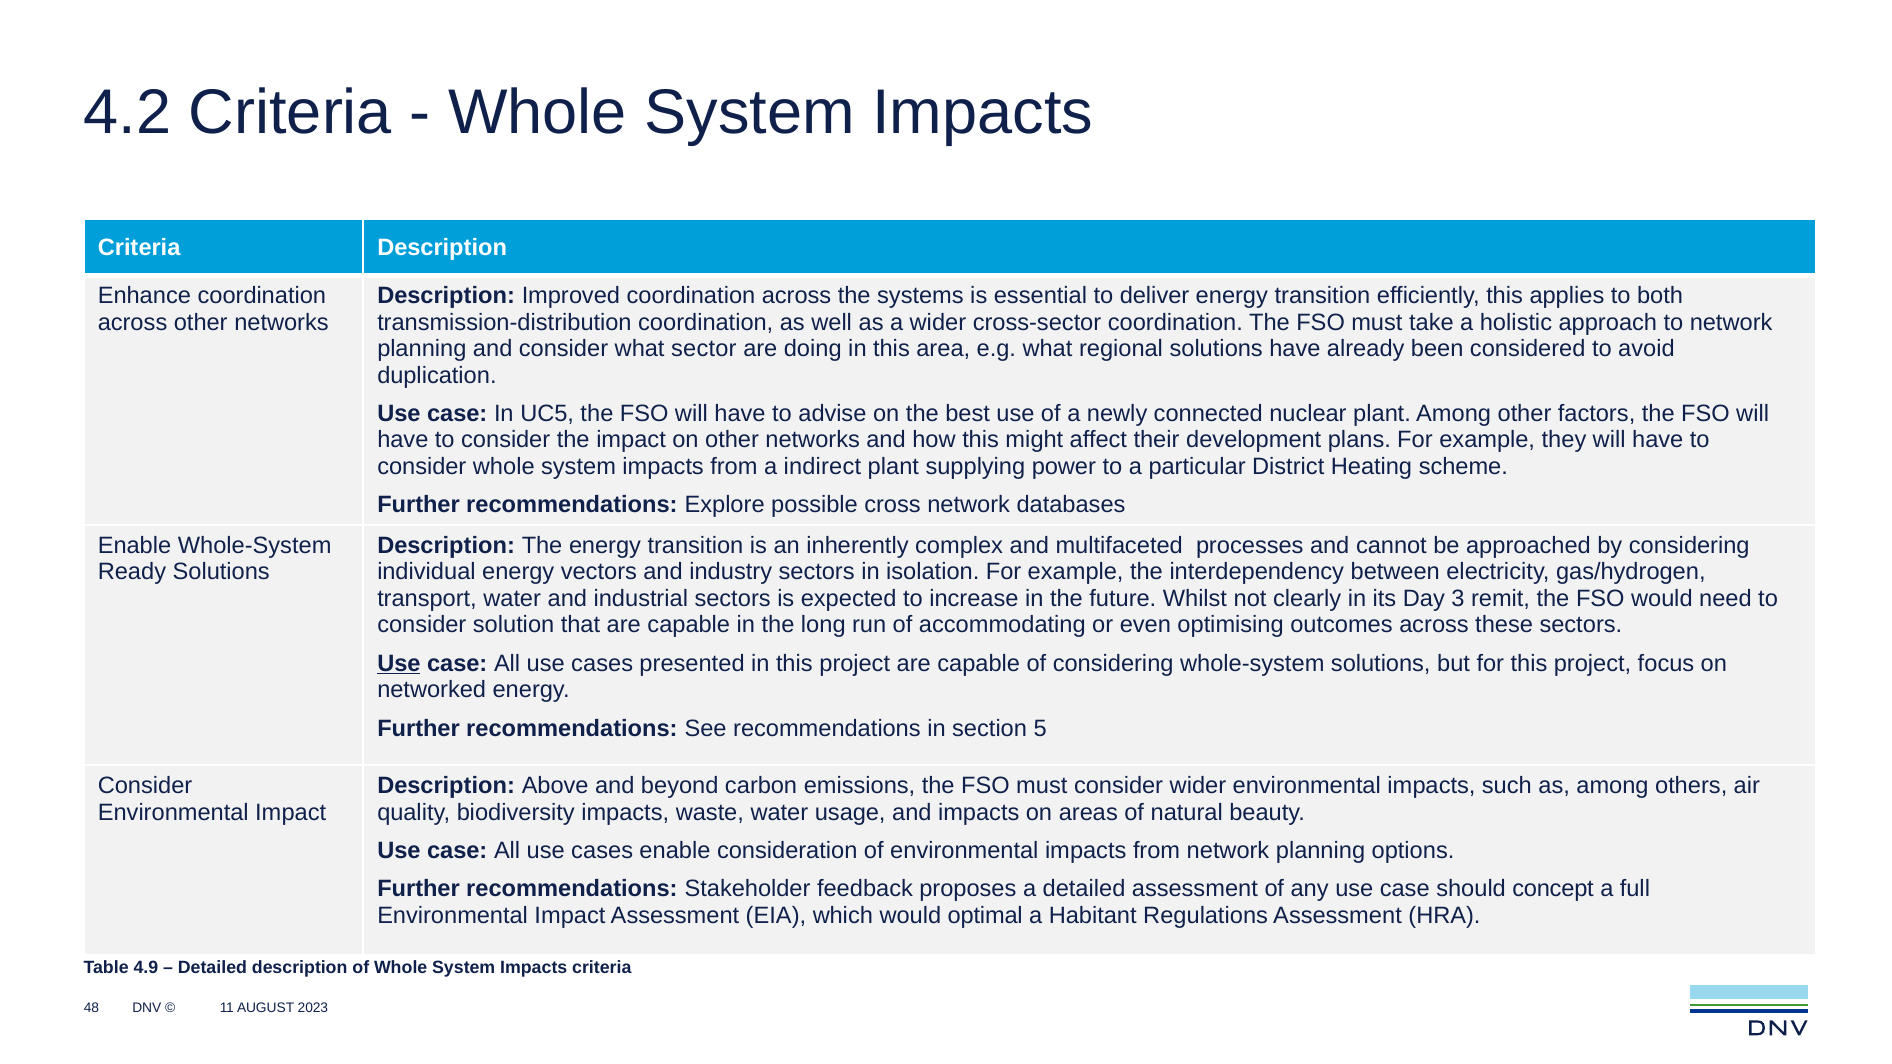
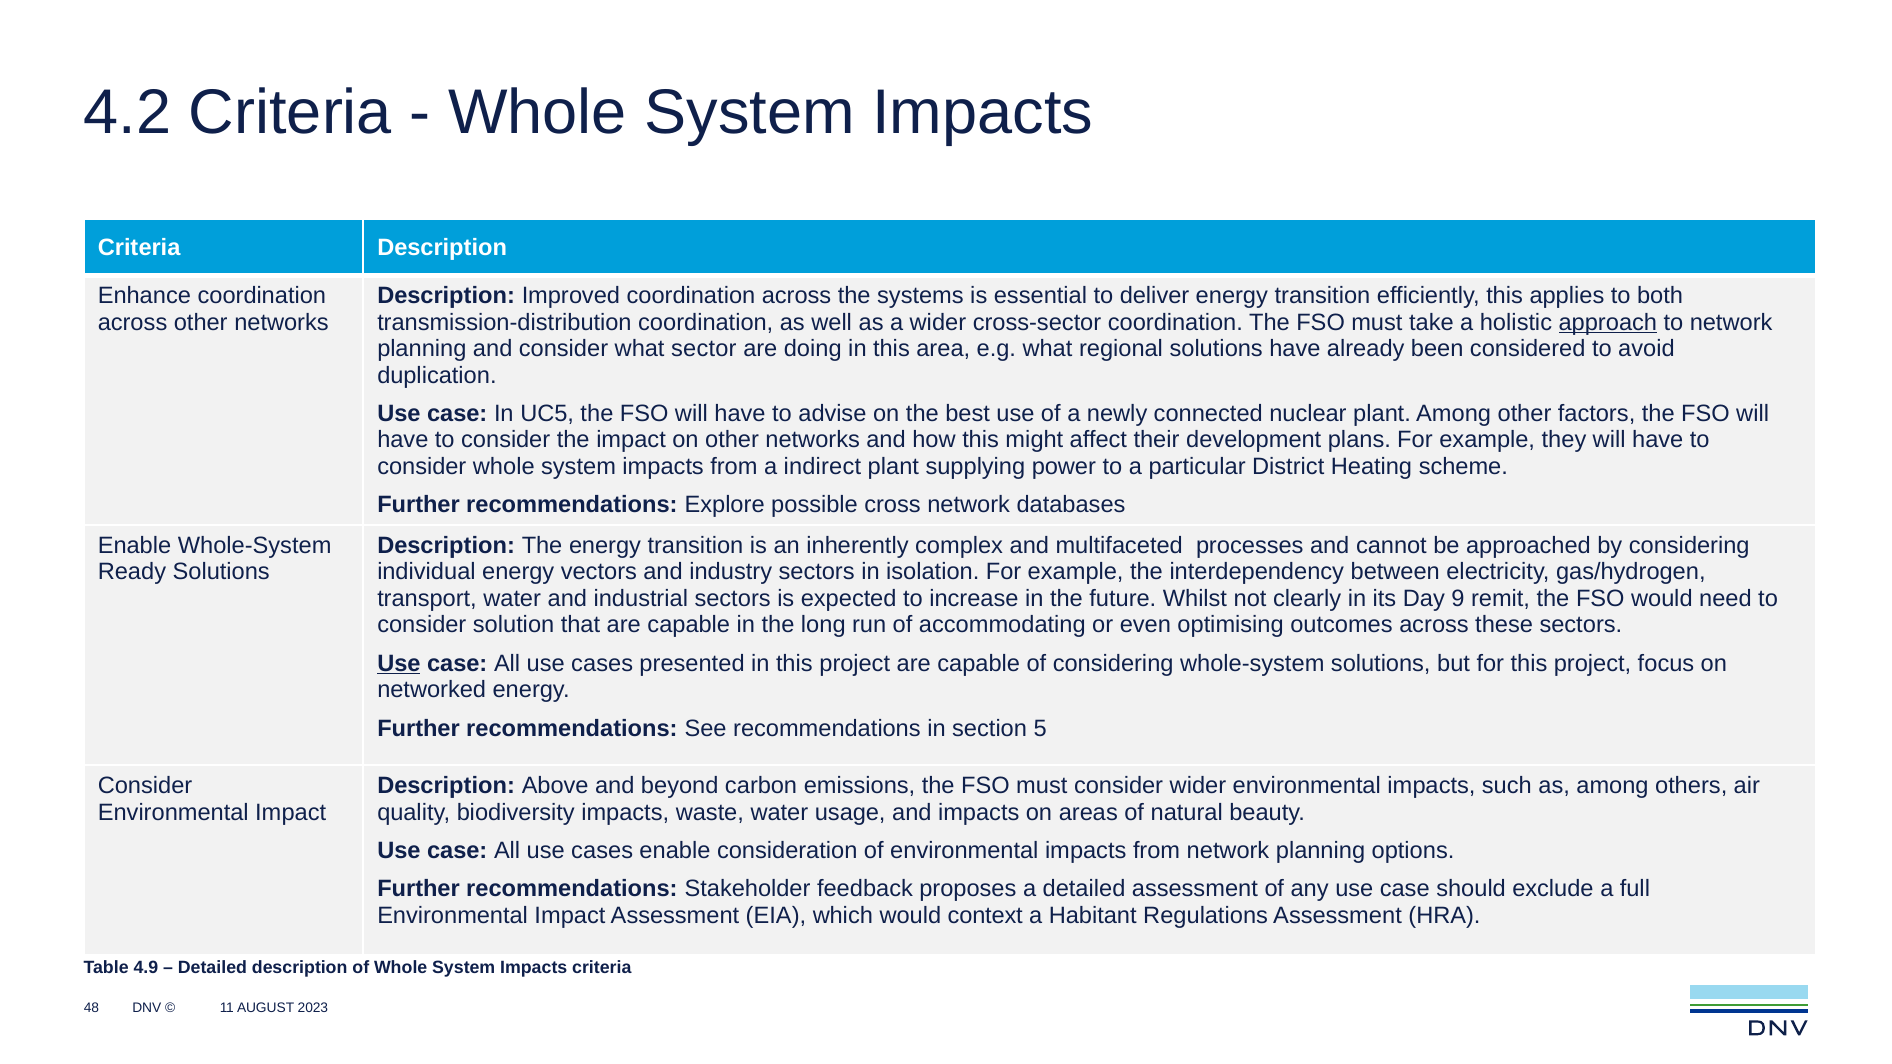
approach underline: none -> present
3: 3 -> 9
concept: concept -> exclude
optimal: optimal -> context
